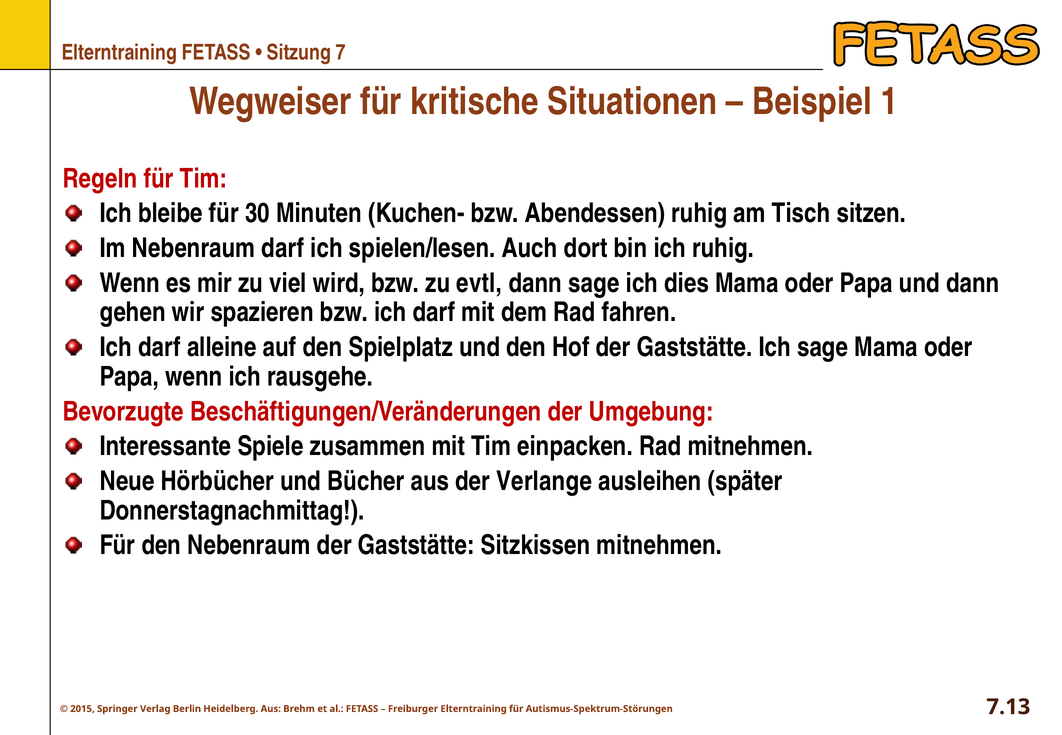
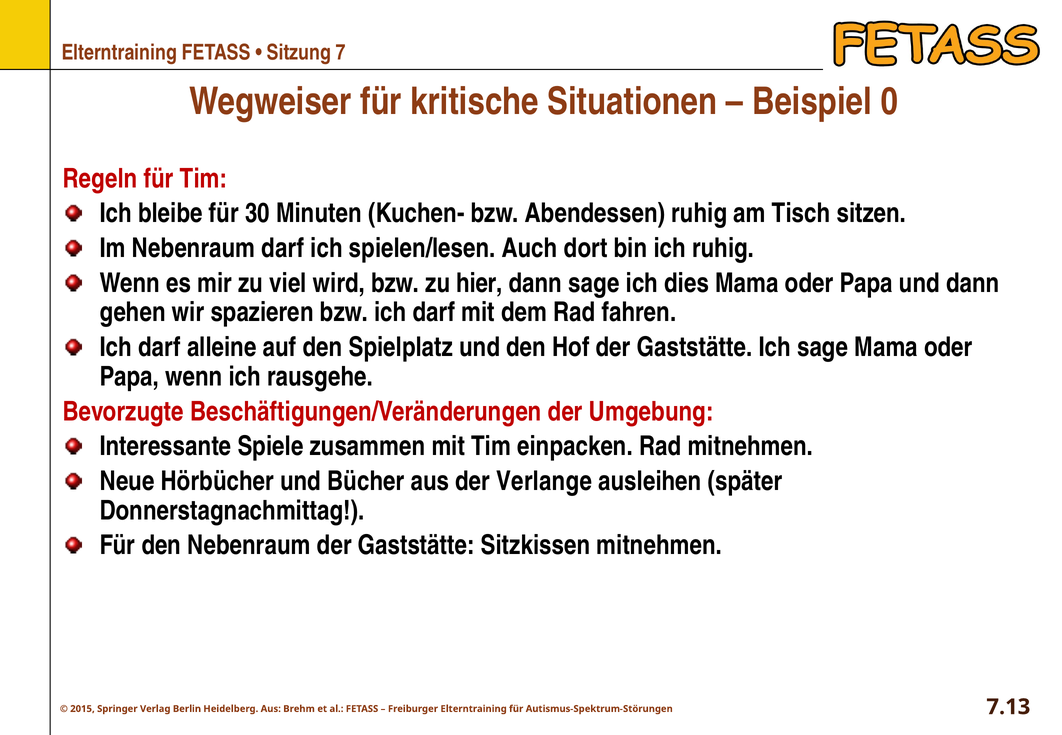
1: 1 -> 0
evtl: evtl -> hier
